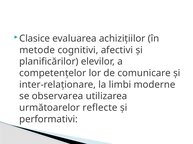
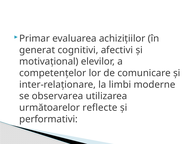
Clasice: Clasice -> Primar
metode: metode -> generat
planificărilor: planificărilor -> motivațional
